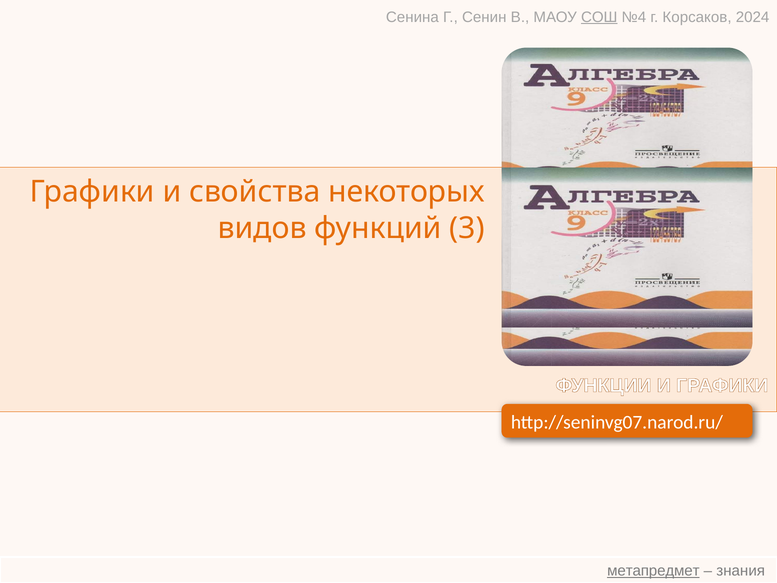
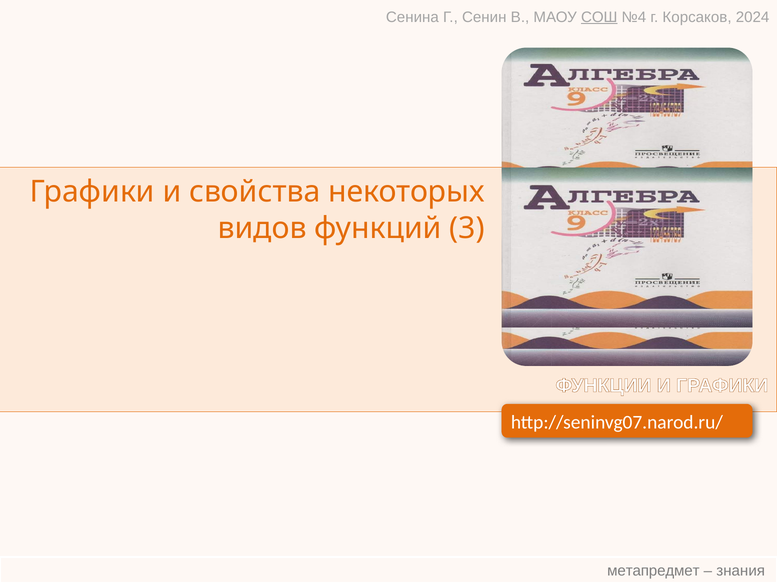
метапредмет underline: present -> none
